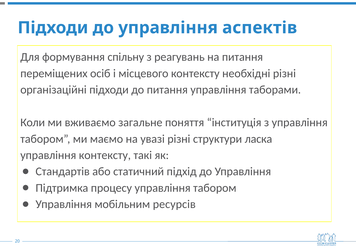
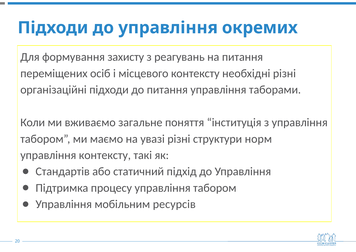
аспектів: аспектів -> окремих
спільну: спільну -> захисту
ласка: ласка -> норм
